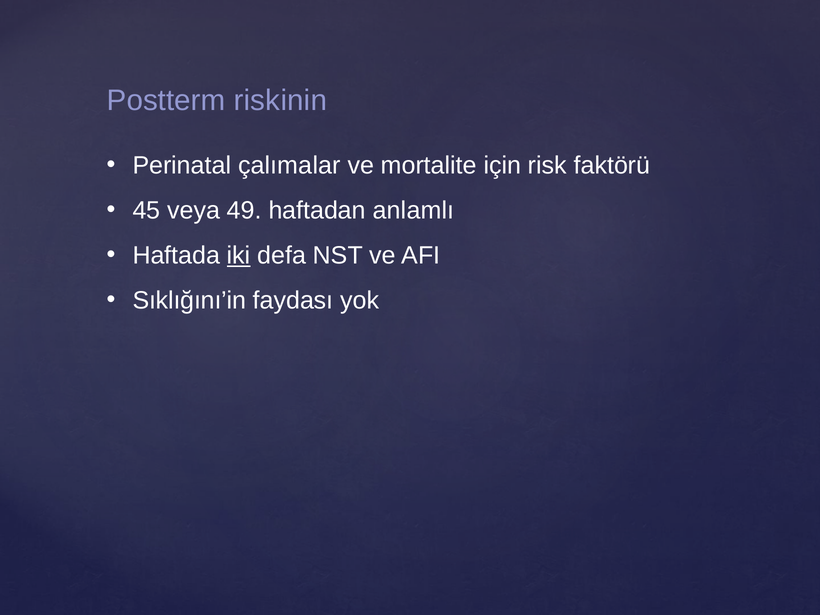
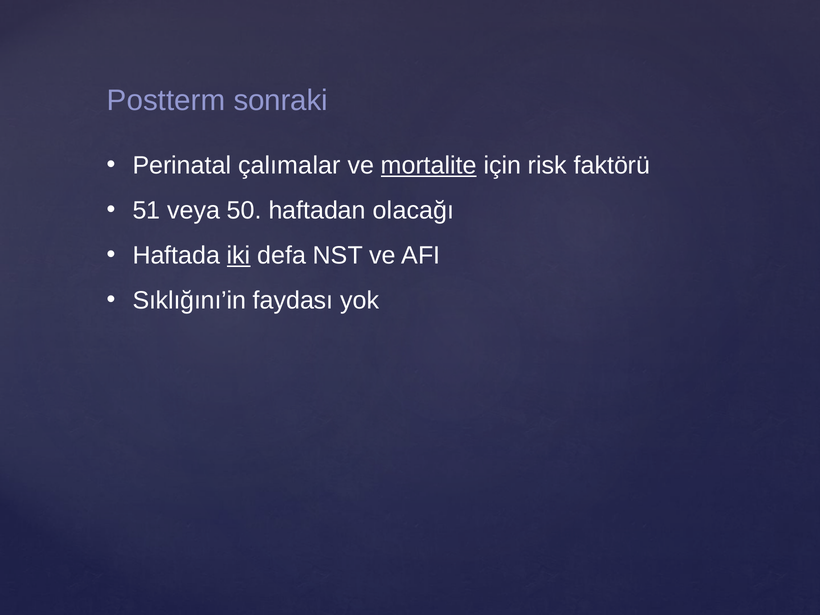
riskinin: riskinin -> sonraki
mortalite underline: none -> present
45: 45 -> 51
49: 49 -> 50
anlamlı: anlamlı -> olacağı
